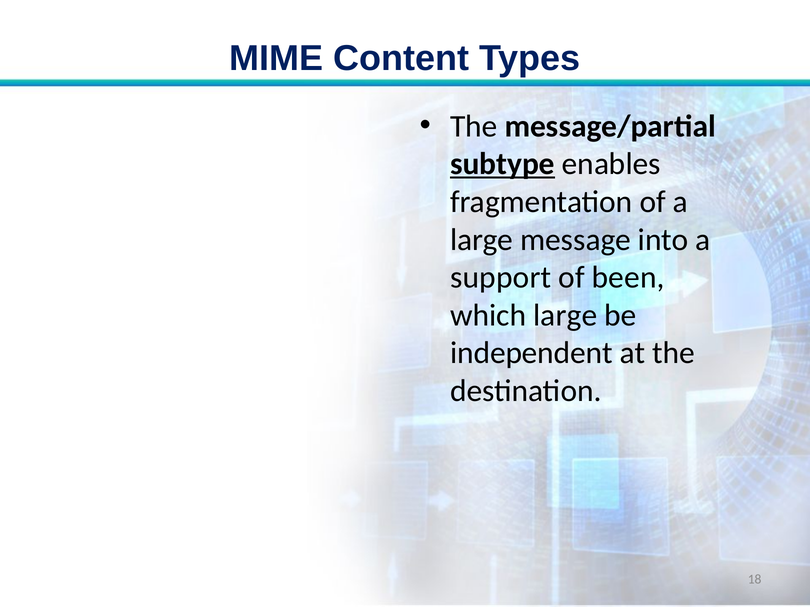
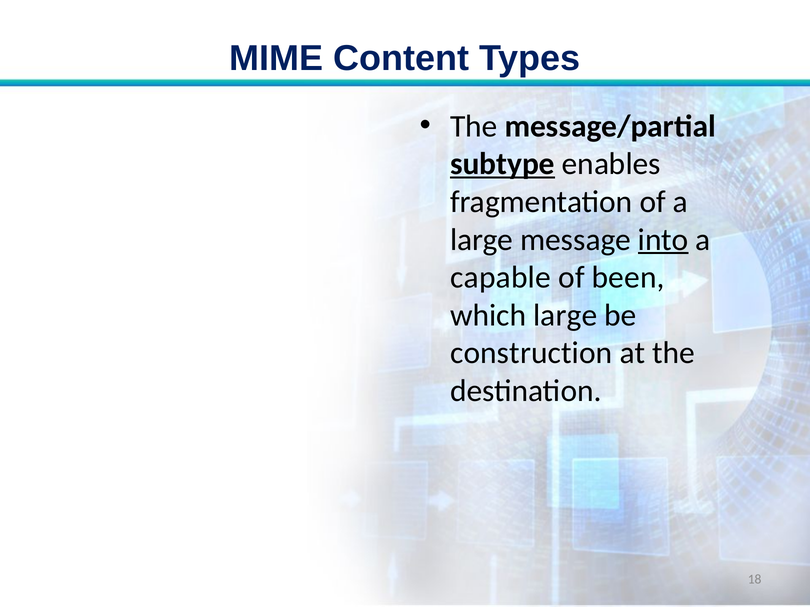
into underline: none -> present
support: support -> capable
independent: independent -> construction
